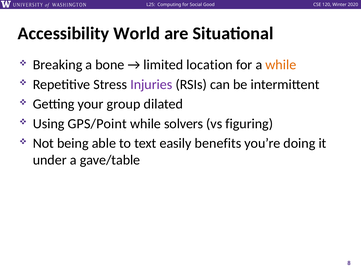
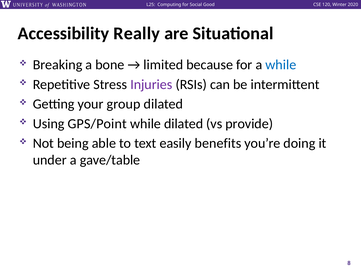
World: World -> Really
location: location -> because
while at (281, 65) colour: orange -> blue
while solvers: solvers -> dilated
figuring: figuring -> provide
